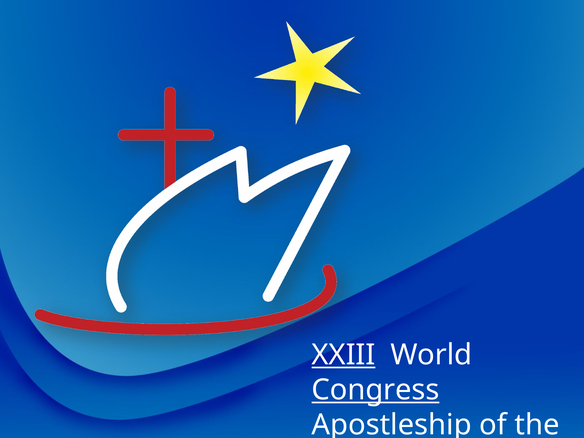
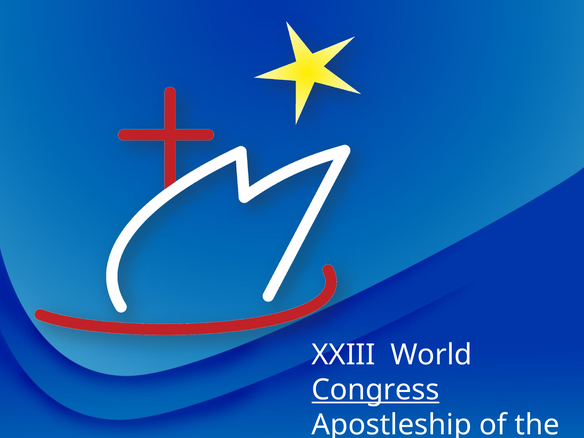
XXIII underline: present -> none
